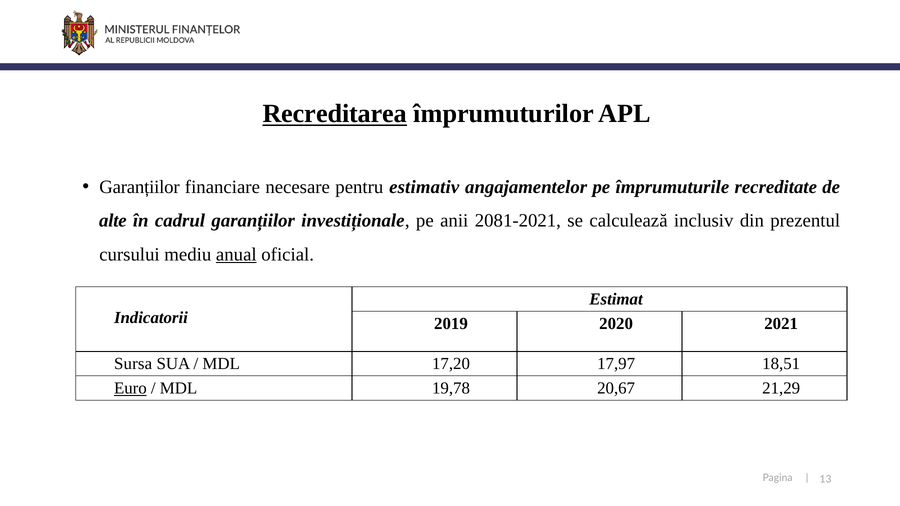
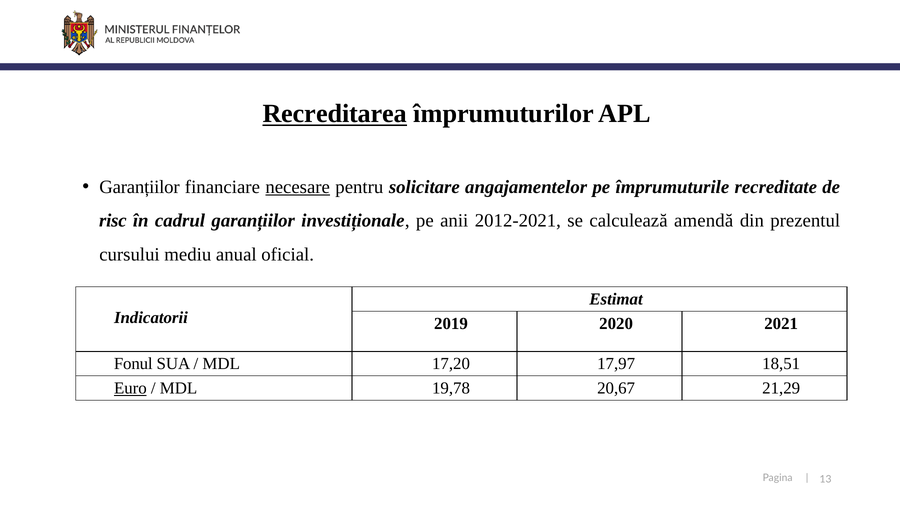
necesare underline: none -> present
estimativ: estimativ -> solicitare
alte: alte -> risc
2081-2021: 2081-2021 -> 2012-2021
inclusiv: inclusiv -> amendă
anual underline: present -> none
Sursa: Sursa -> Fonul
